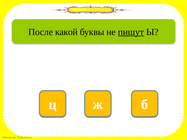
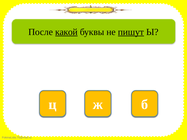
какой underline: none -> present
